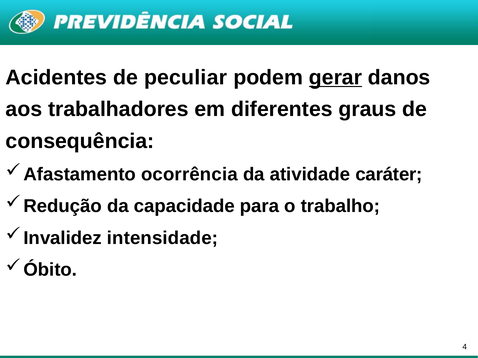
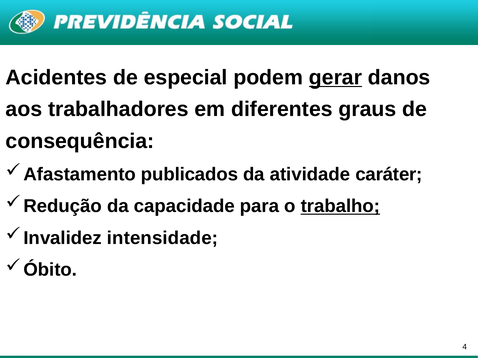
peculiar: peculiar -> especial
ocorrência: ocorrência -> publicados
trabalho underline: none -> present
